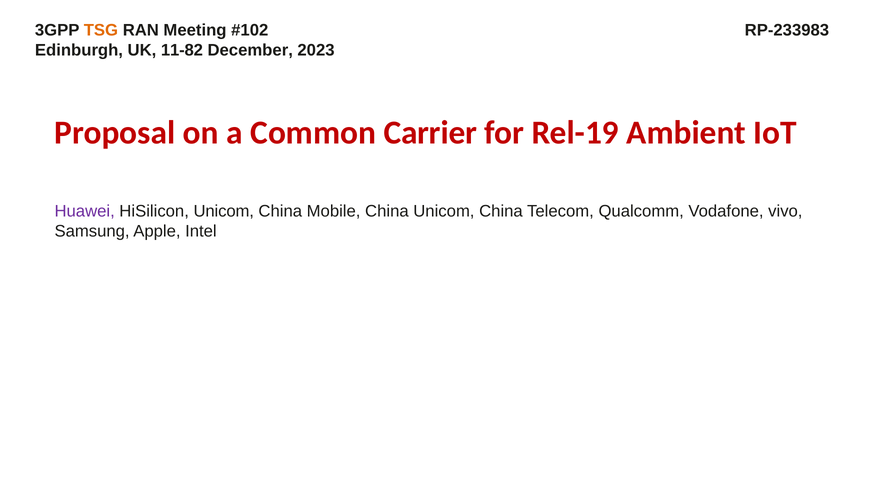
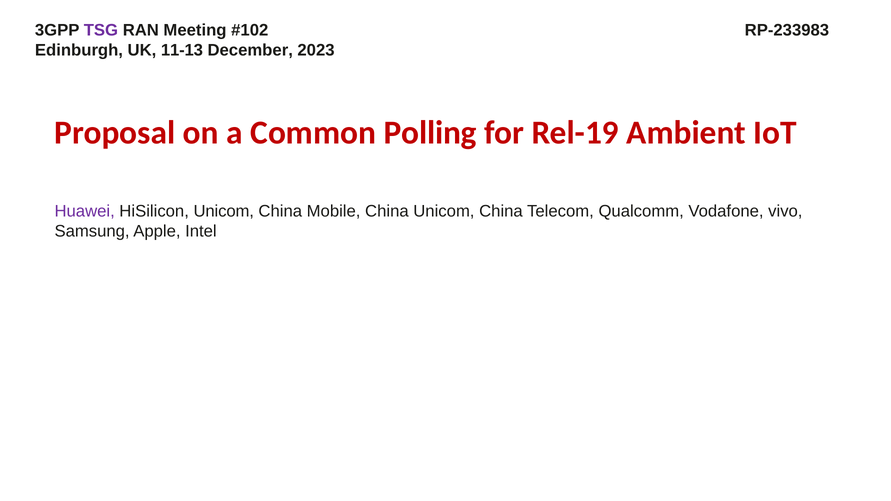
TSG colour: orange -> purple
11-82: 11-82 -> 11-13
Carrier: Carrier -> Polling
